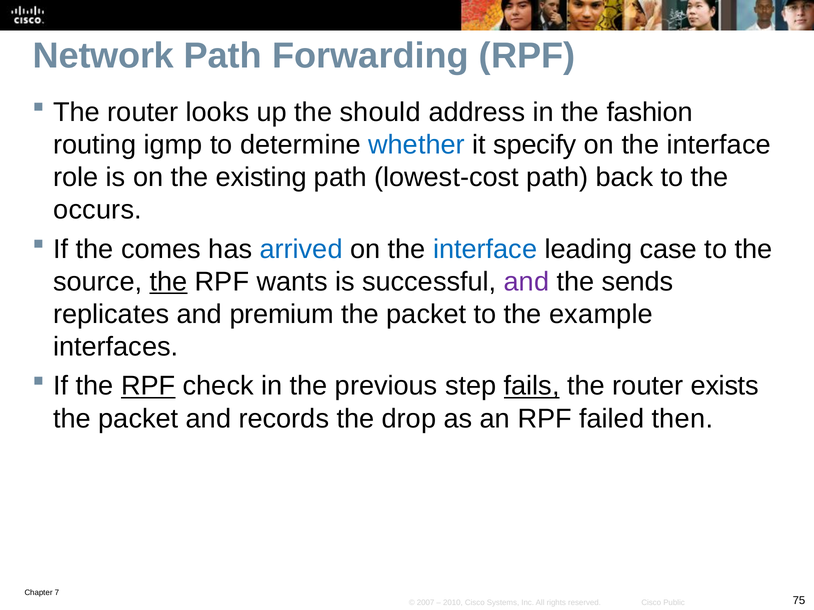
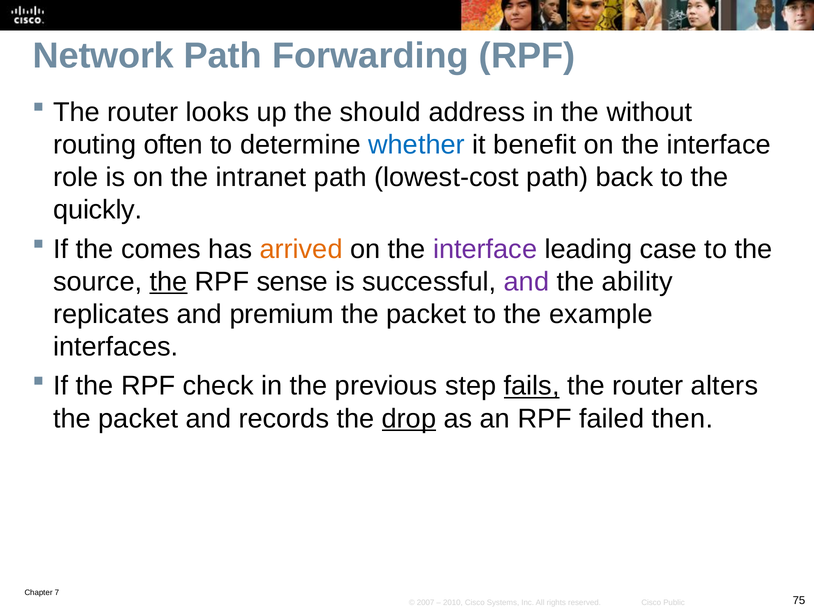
fashion: fashion -> without
igmp: igmp -> often
specify: specify -> benefit
existing: existing -> intranet
occurs: occurs -> quickly
arrived colour: blue -> orange
interface at (485, 249) colour: blue -> purple
wants: wants -> sense
sends: sends -> ability
RPF at (148, 386) underline: present -> none
exists: exists -> alters
drop underline: none -> present
